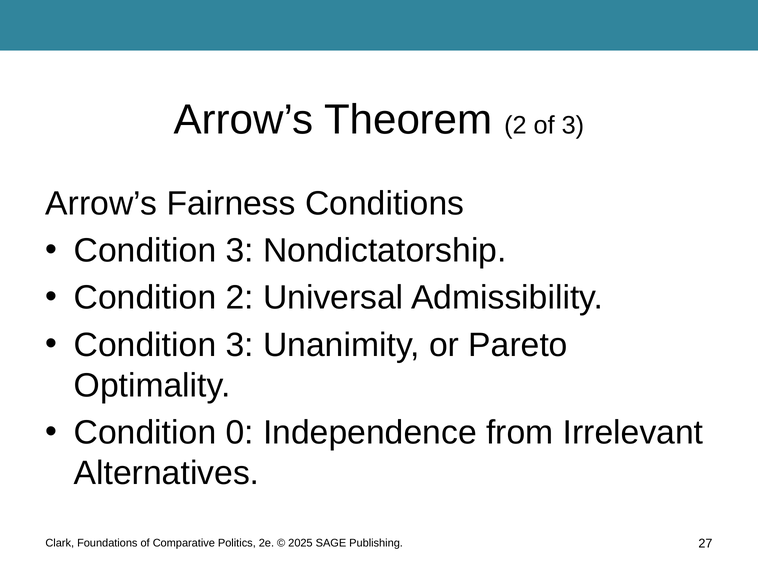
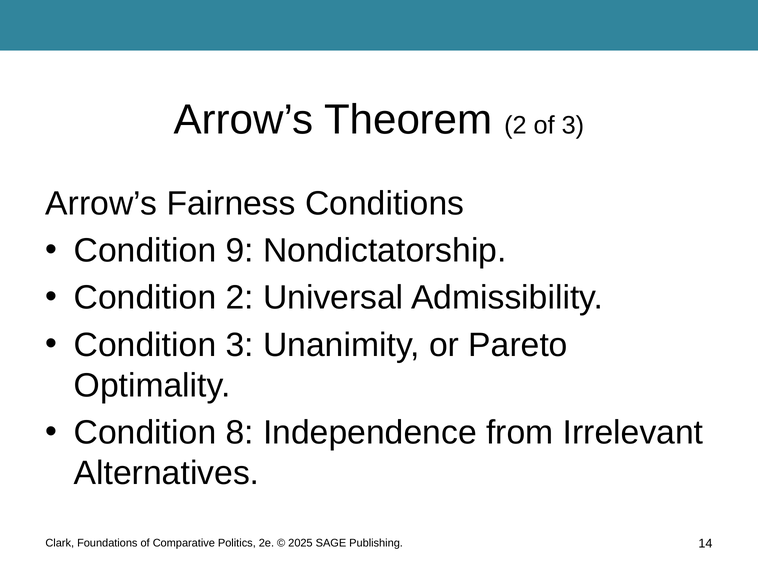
3 at (240, 250): 3 -> 9
0: 0 -> 8
27: 27 -> 14
